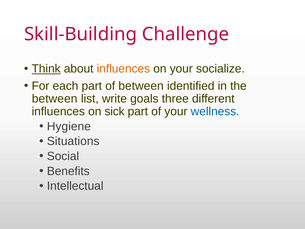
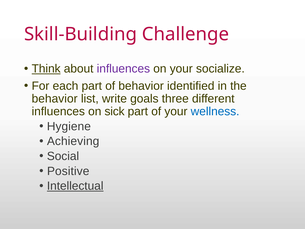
influences at (123, 69) colour: orange -> purple
of between: between -> behavior
between at (55, 99): between -> behavior
Situations: Situations -> Achieving
Benefits: Benefits -> Positive
Intellectual underline: none -> present
